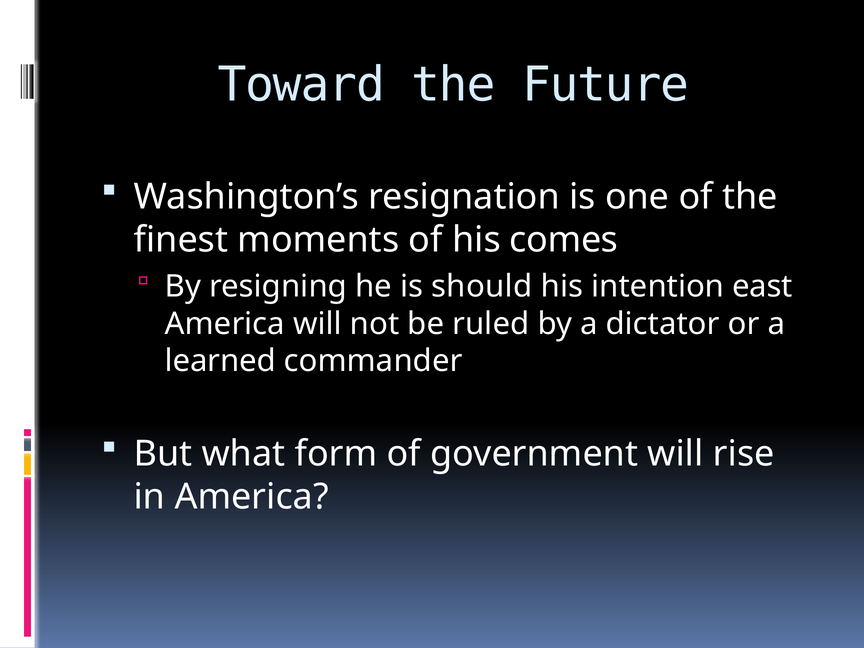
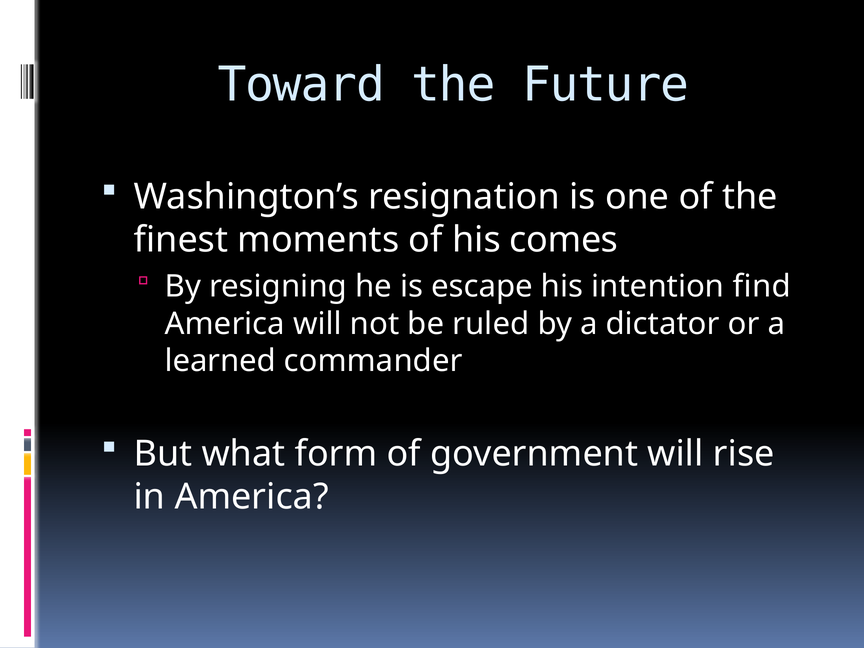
should: should -> escape
east: east -> find
